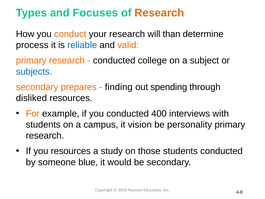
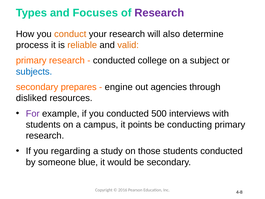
Research at (159, 13) colour: orange -> purple
than: than -> also
reliable colour: blue -> orange
finding: finding -> engine
spending: spending -> agencies
For colour: orange -> purple
400: 400 -> 500
vision: vision -> points
personality: personality -> conducting
you resources: resources -> regarding
